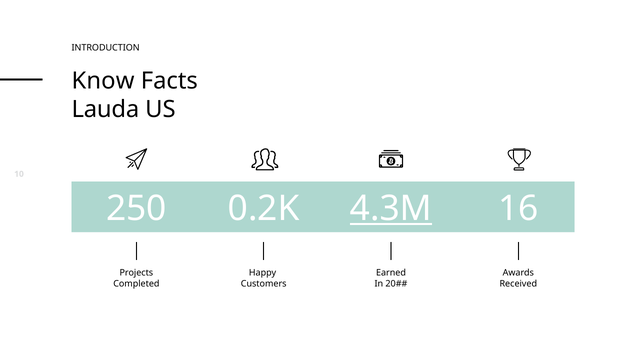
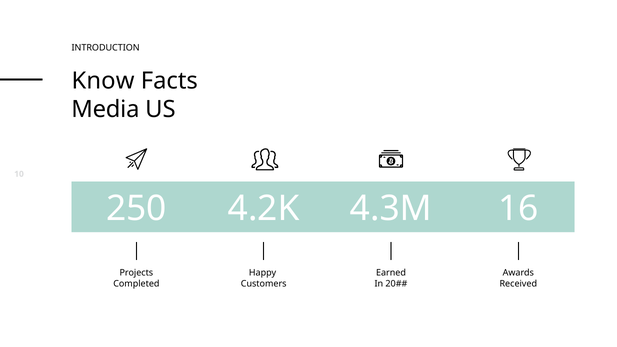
Lauda: Lauda -> Media
0.2K: 0.2K -> 4.2K
4.3M underline: present -> none
